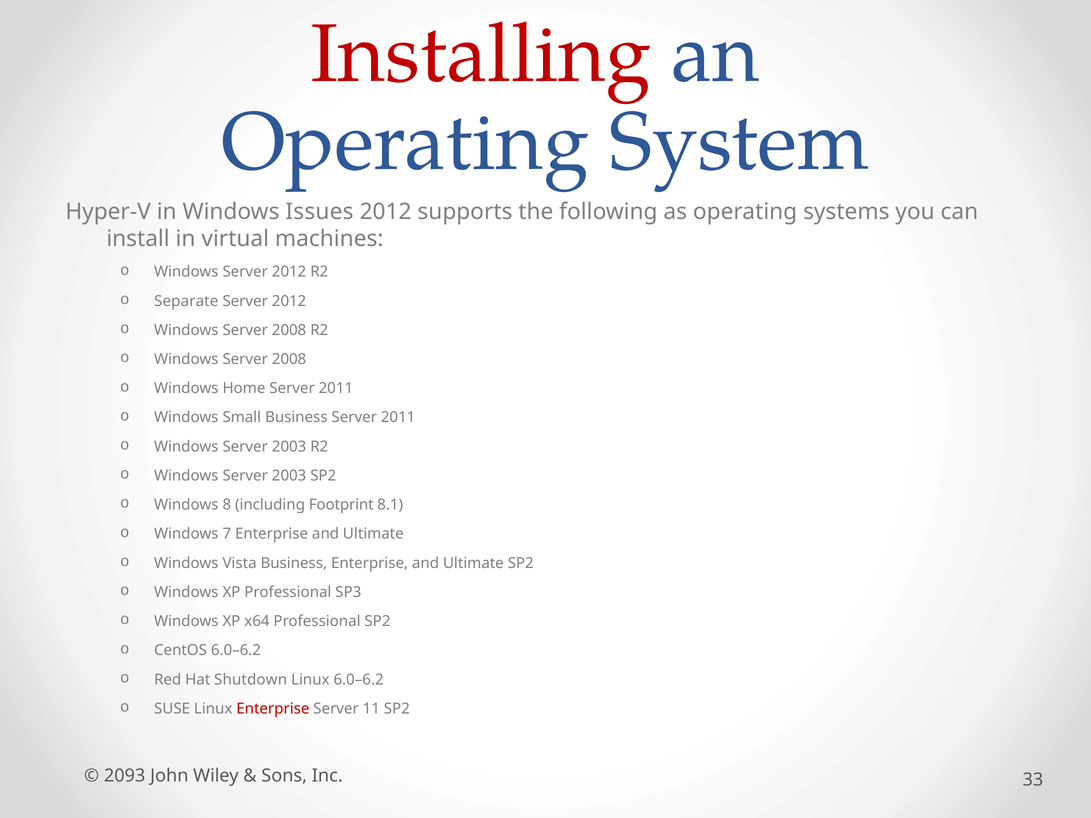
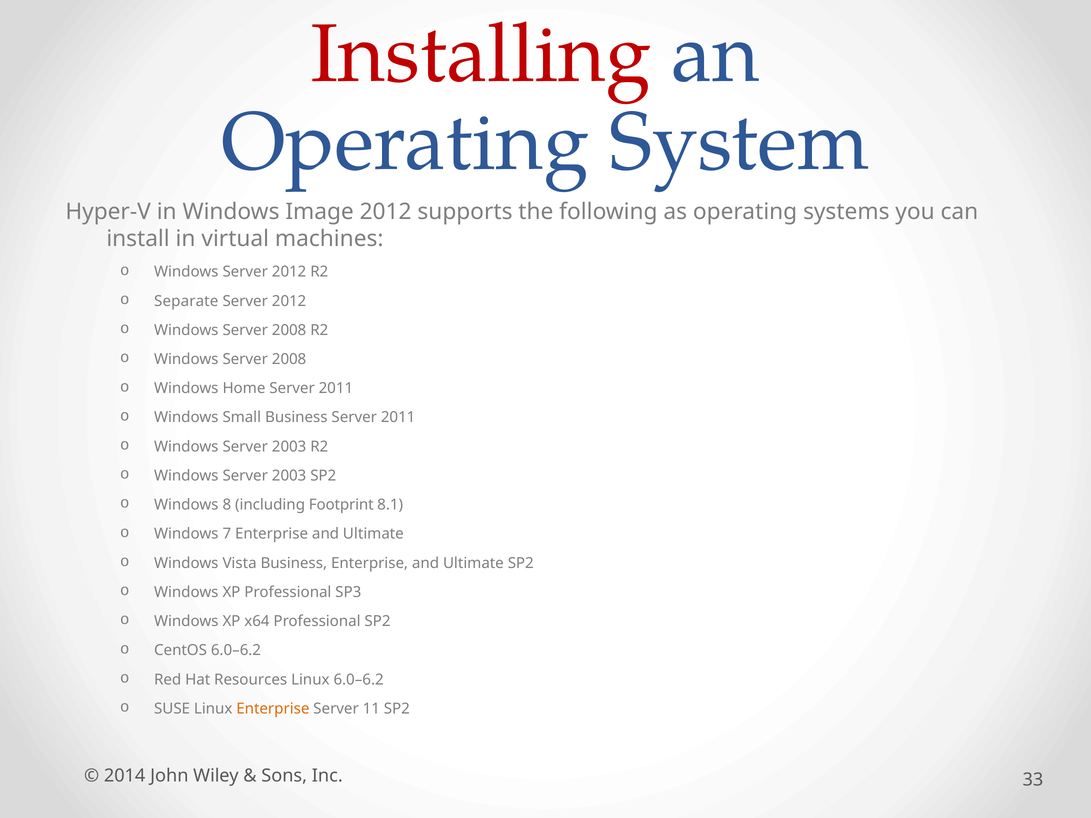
Issues: Issues -> Image
Shutdown: Shutdown -> Resources
Enterprise at (273, 709) colour: red -> orange
2093: 2093 -> 2014
